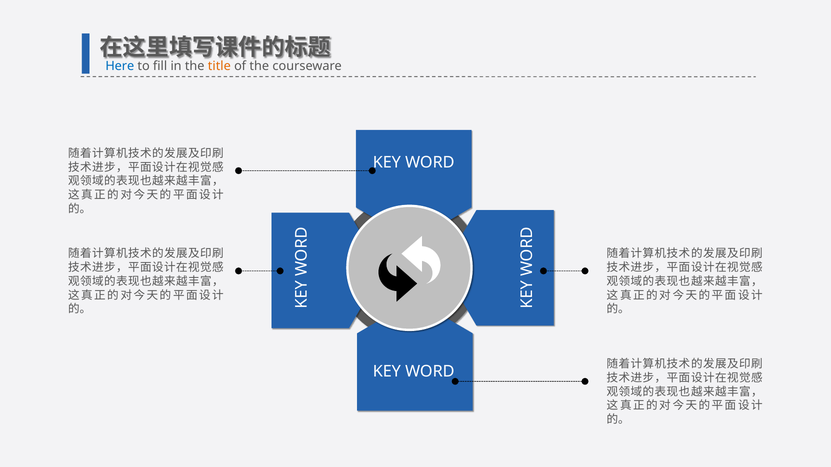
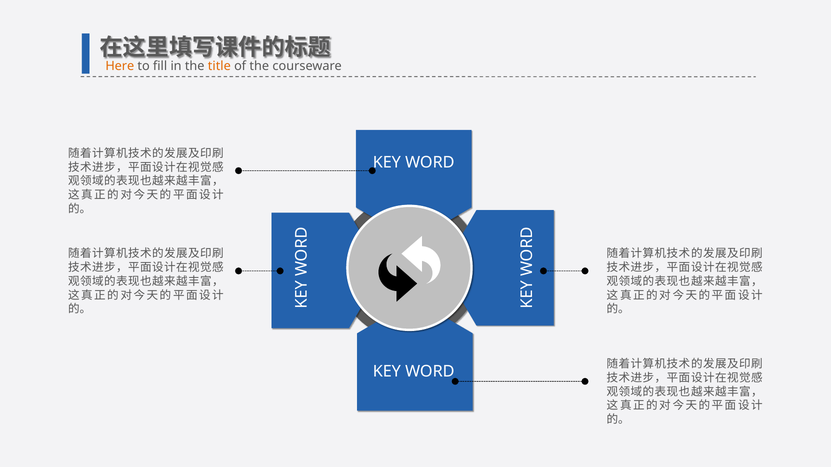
Here colour: blue -> orange
